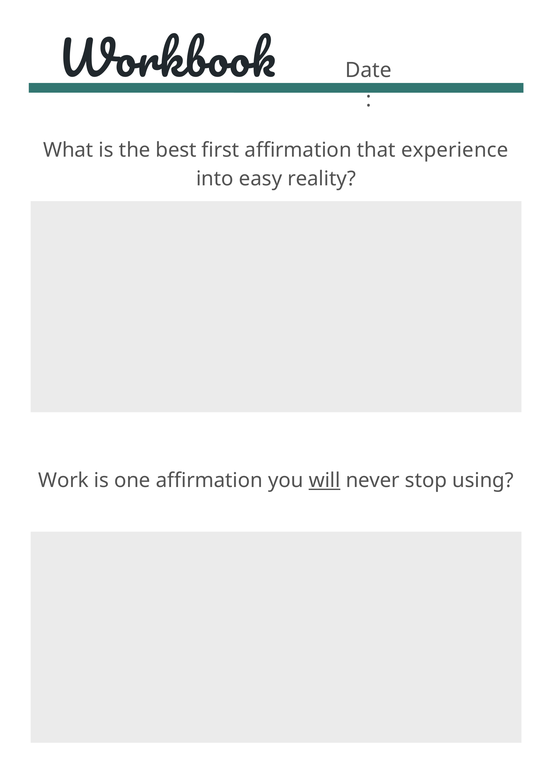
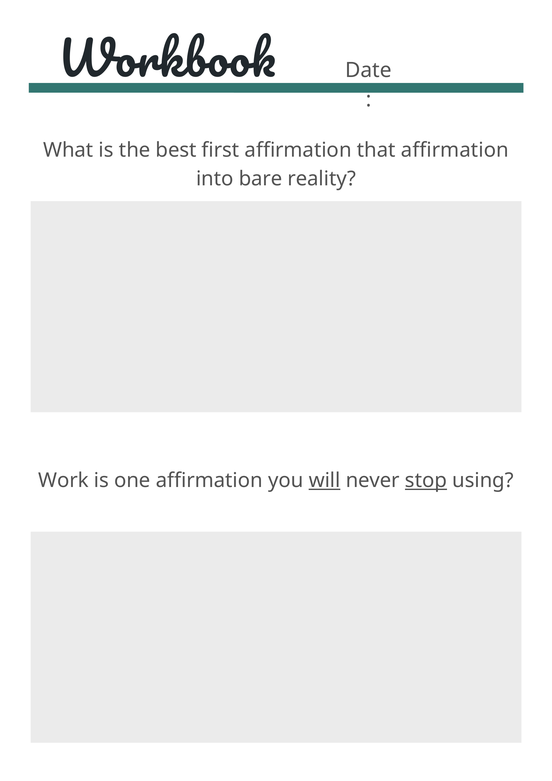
that experience: experience -> affirmation
easy: easy -> bare
stop underline: none -> present
